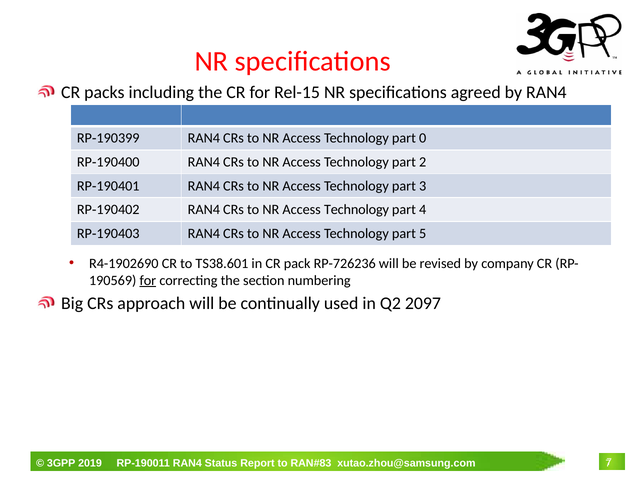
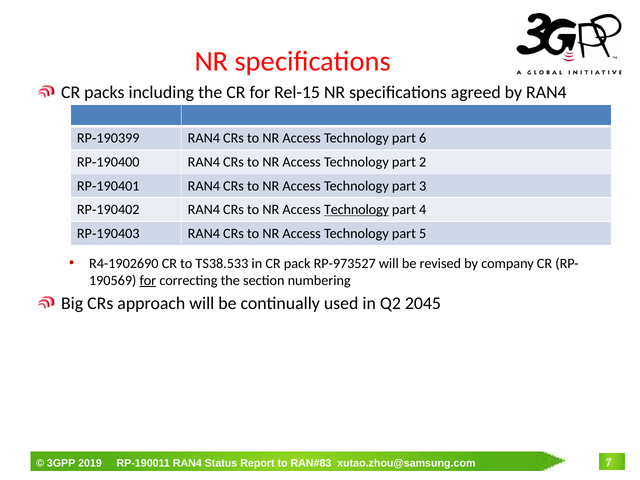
0: 0 -> 6
Technology at (356, 210) underline: none -> present
TS38.601: TS38.601 -> TS38.533
RP-726236: RP-726236 -> RP-973527
2097: 2097 -> 2045
